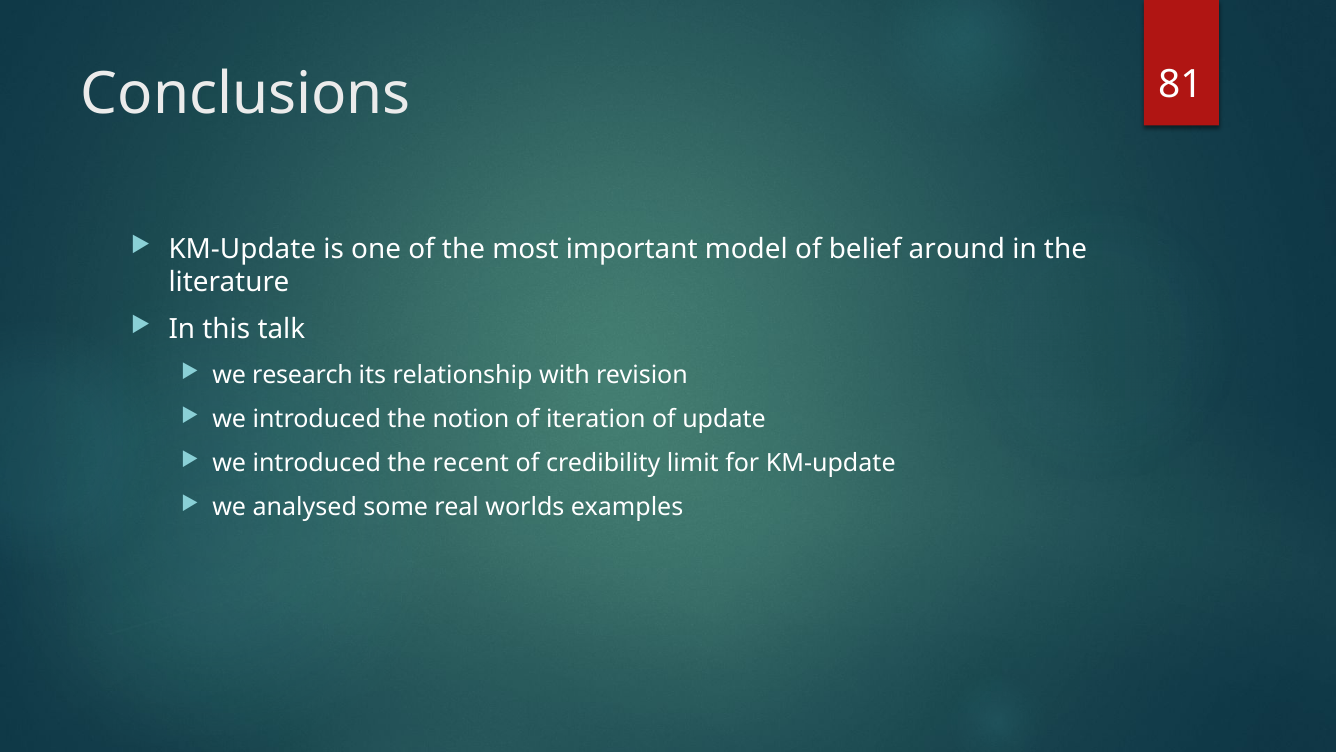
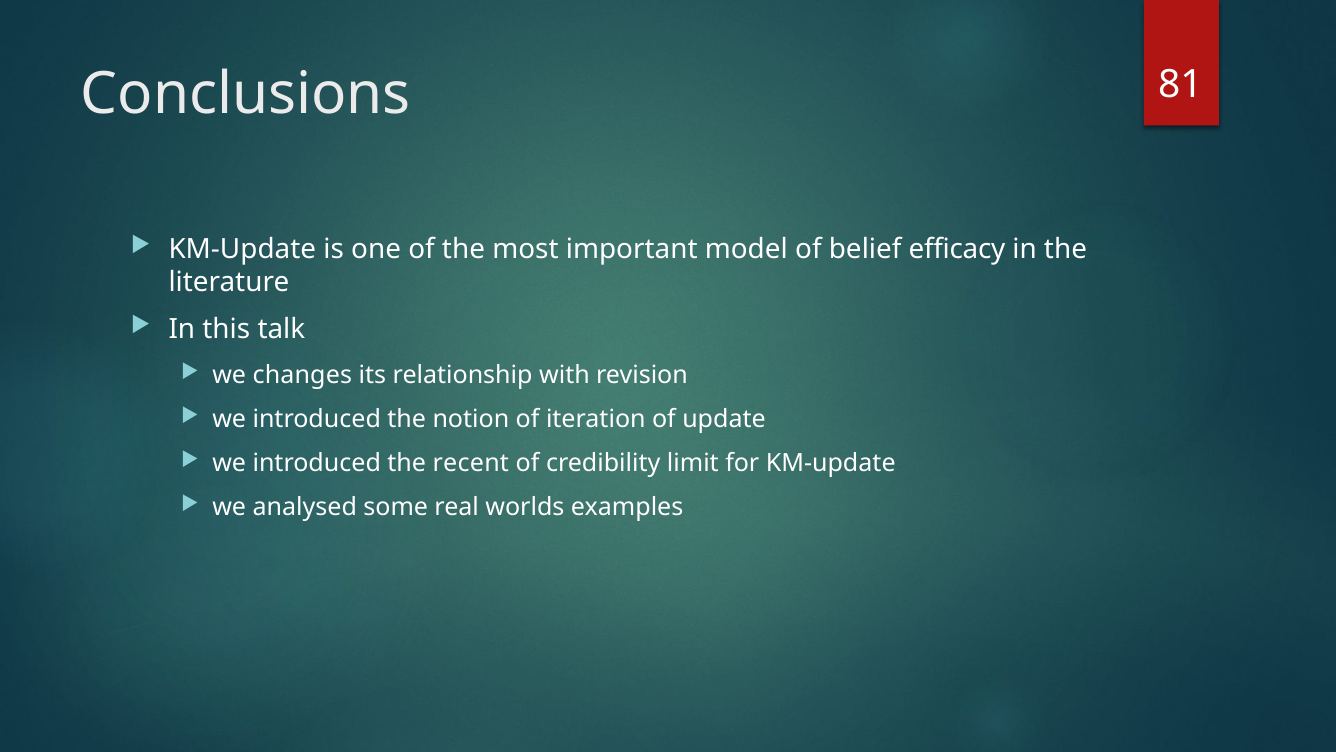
around: around -> efficacy
research: research -> changes
